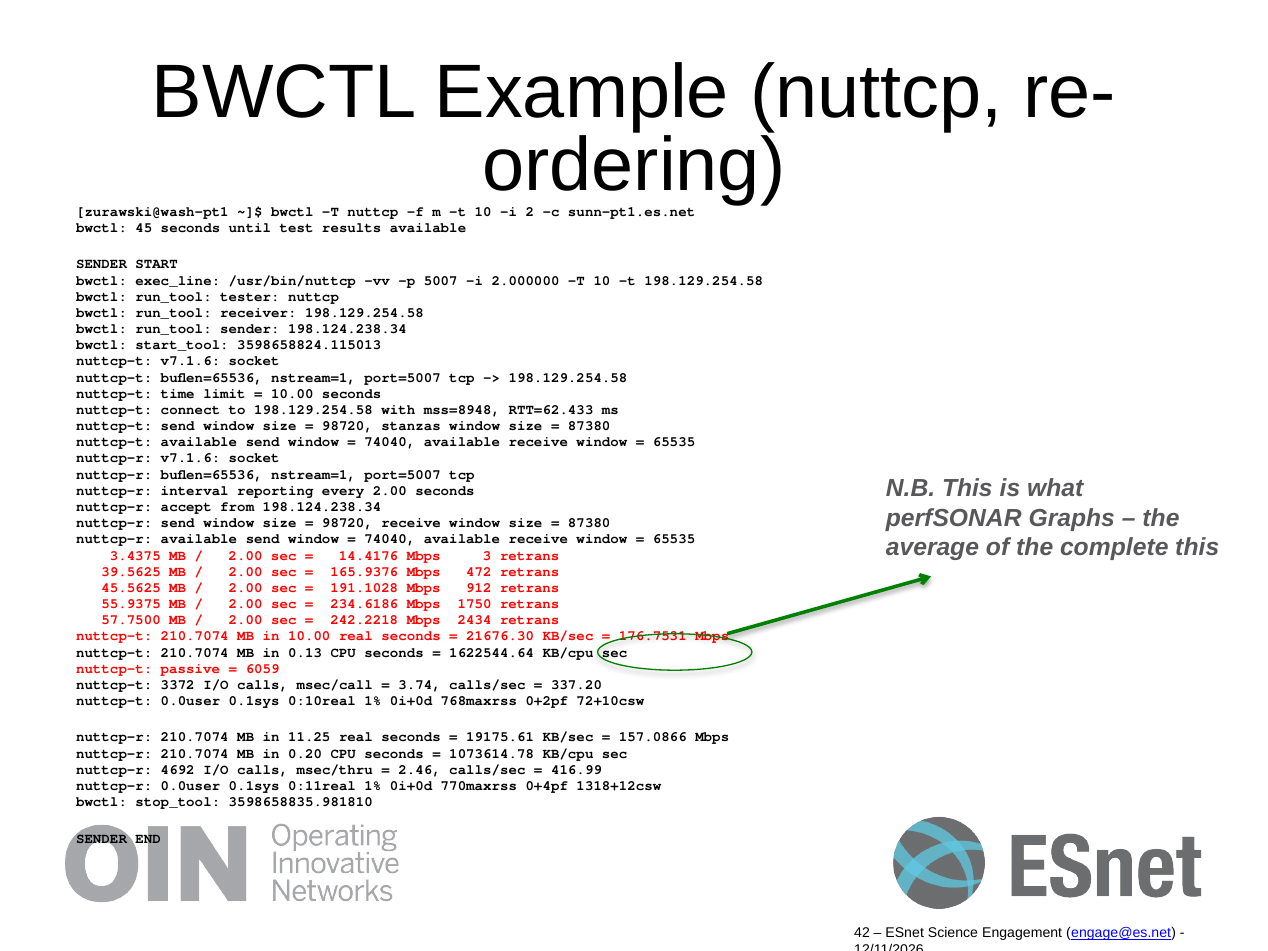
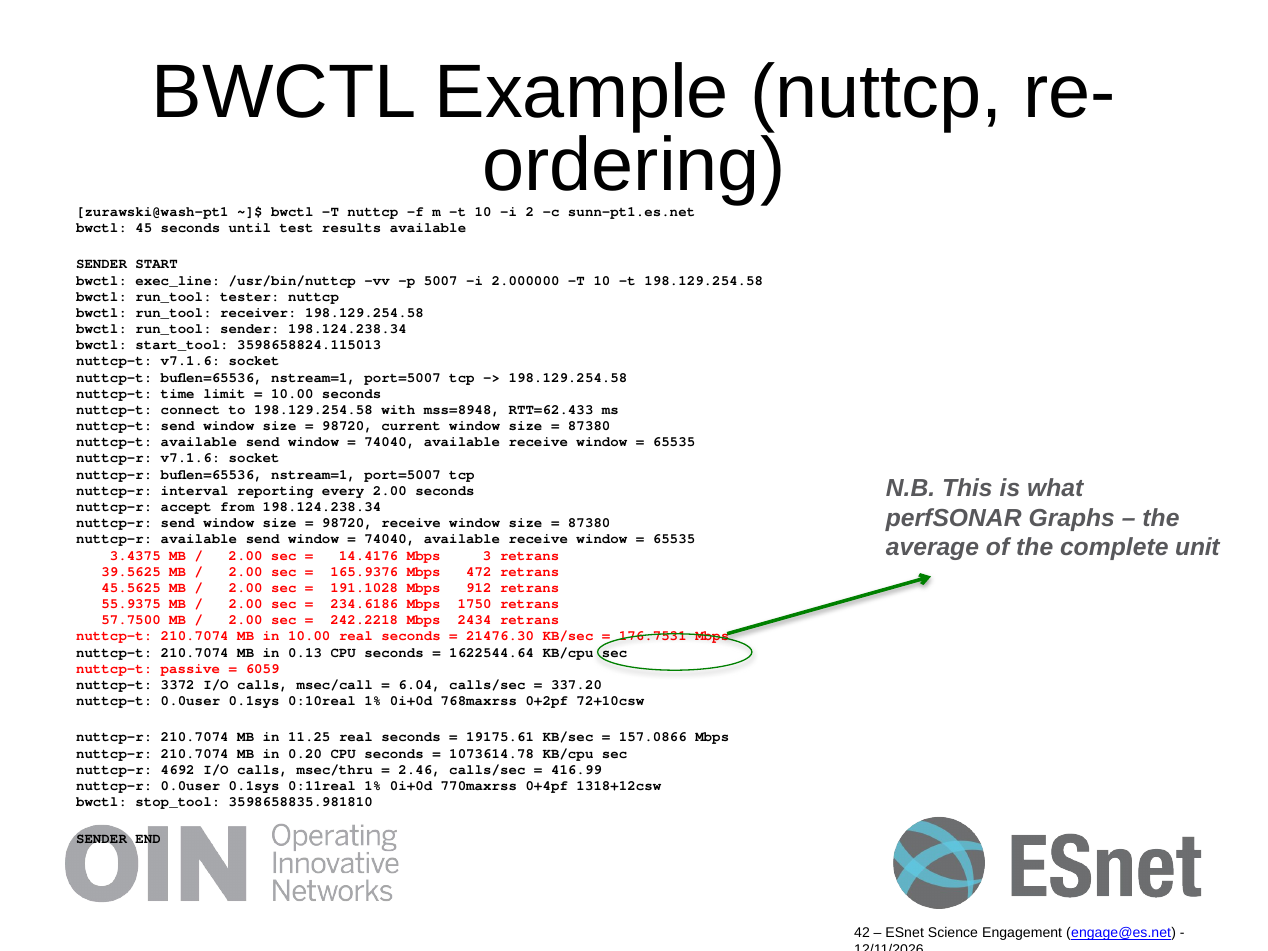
stanzas: stanzas -> current
complete this: this -> unit
21676.30: 21676.30 -> 21476.30
3.74: 3.74 -> 6.04
